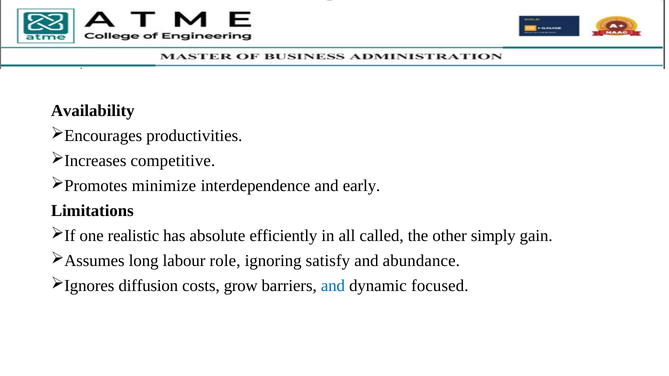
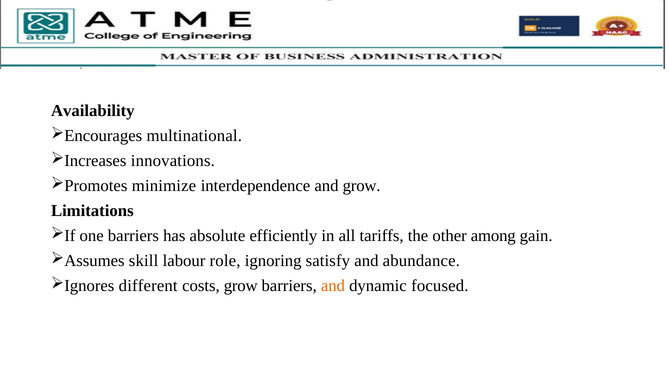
productivities: productivities -> multinational
competitive: competitive -> innovations
and early: early -> grow
one realistic: realistic -> barriers
called: called -> tariffs
simply: simply -> among
long: long -> skill
diffusion: diffusion -> different
and at (333, 286) colour: blue -> orange
